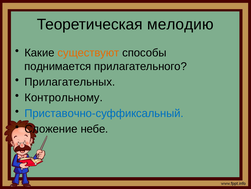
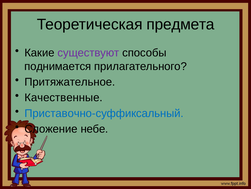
мелодию: мелодию -> предмета
существуют colour: orange -> purple
Прилагательных: Прилагательных -> Притяжательное
Контрольному: Контрольному -> Качественные
